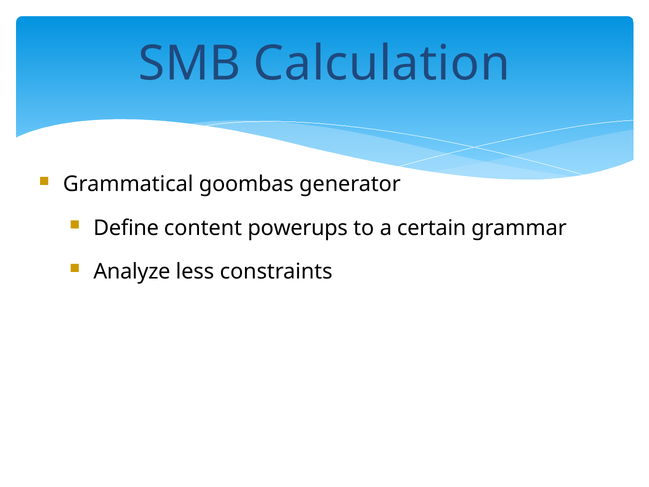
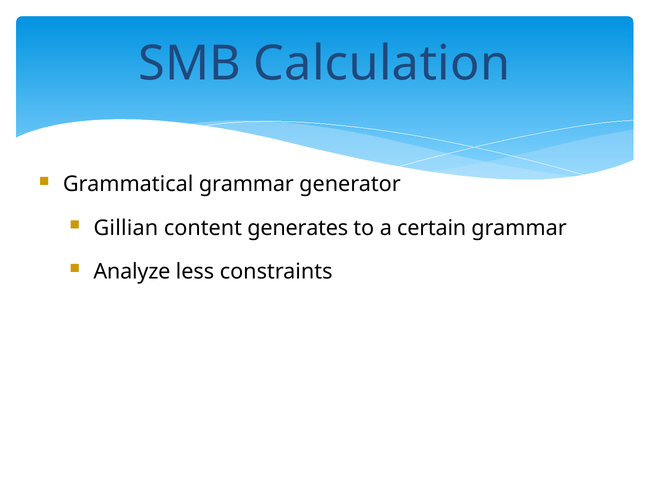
Grammatical goombas: goombas -> grammar
Define: Define -> Gillian
powerups: powerups -> generates
